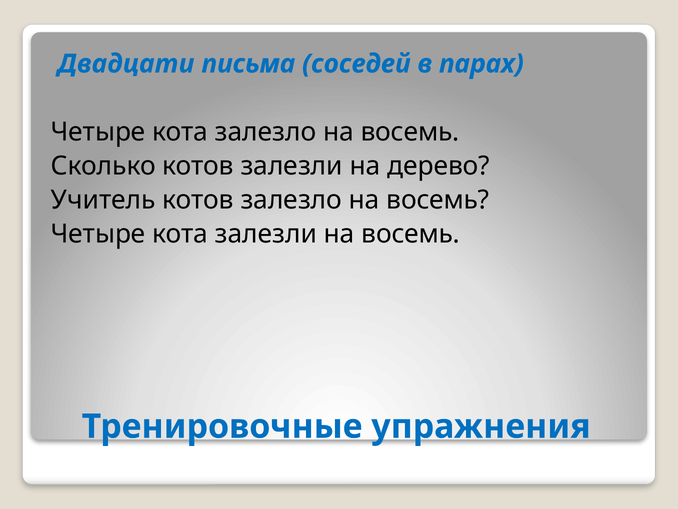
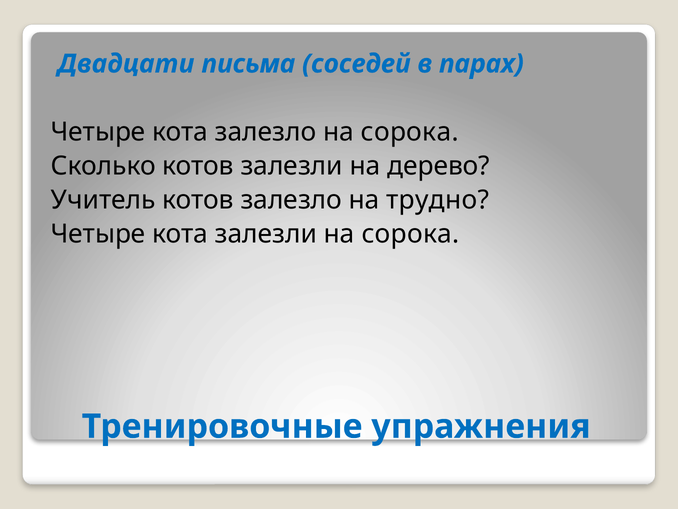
кота залезло на восемь: восемь -> сорока
котов залезло на восемь: восемь -> трудно
залезли на восемь: восемь -> сорока
